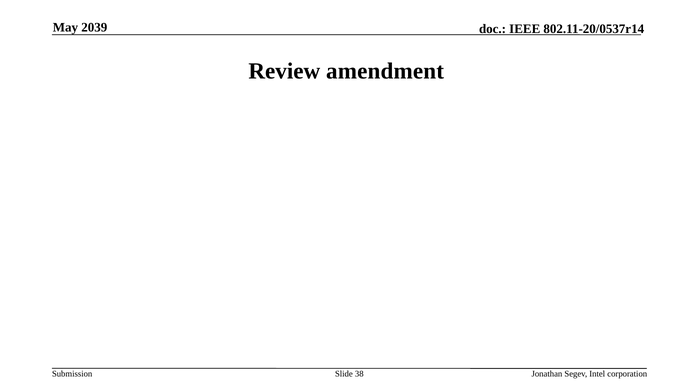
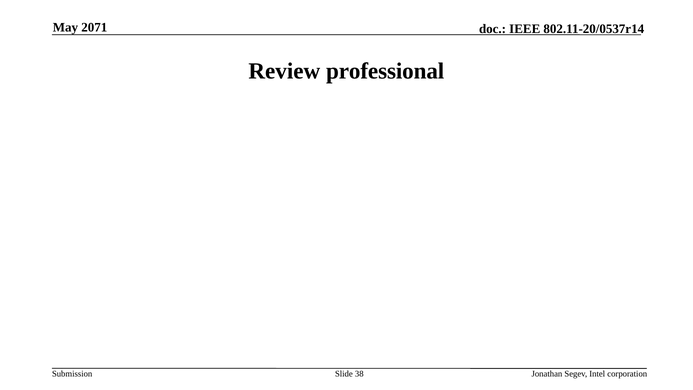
2039: 2039 -> 2071
amendment: amendment -> professional
